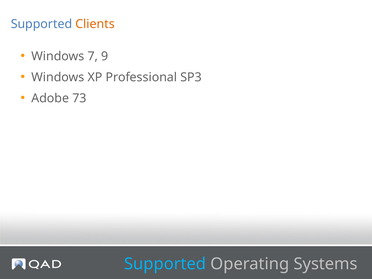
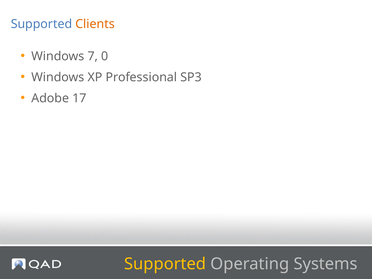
9: 9 -> 0
73: 73 -> 17
Supported at (165, 264) colour: light blue -> yellow
